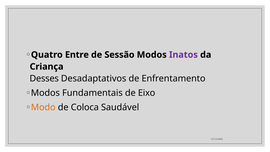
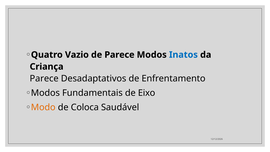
Entre: Entre -> Vazio
de Sessão: Sessão -> Parece
Inatos colour: purple -> blue
Desses at (44, 78): Desses -> Parece
